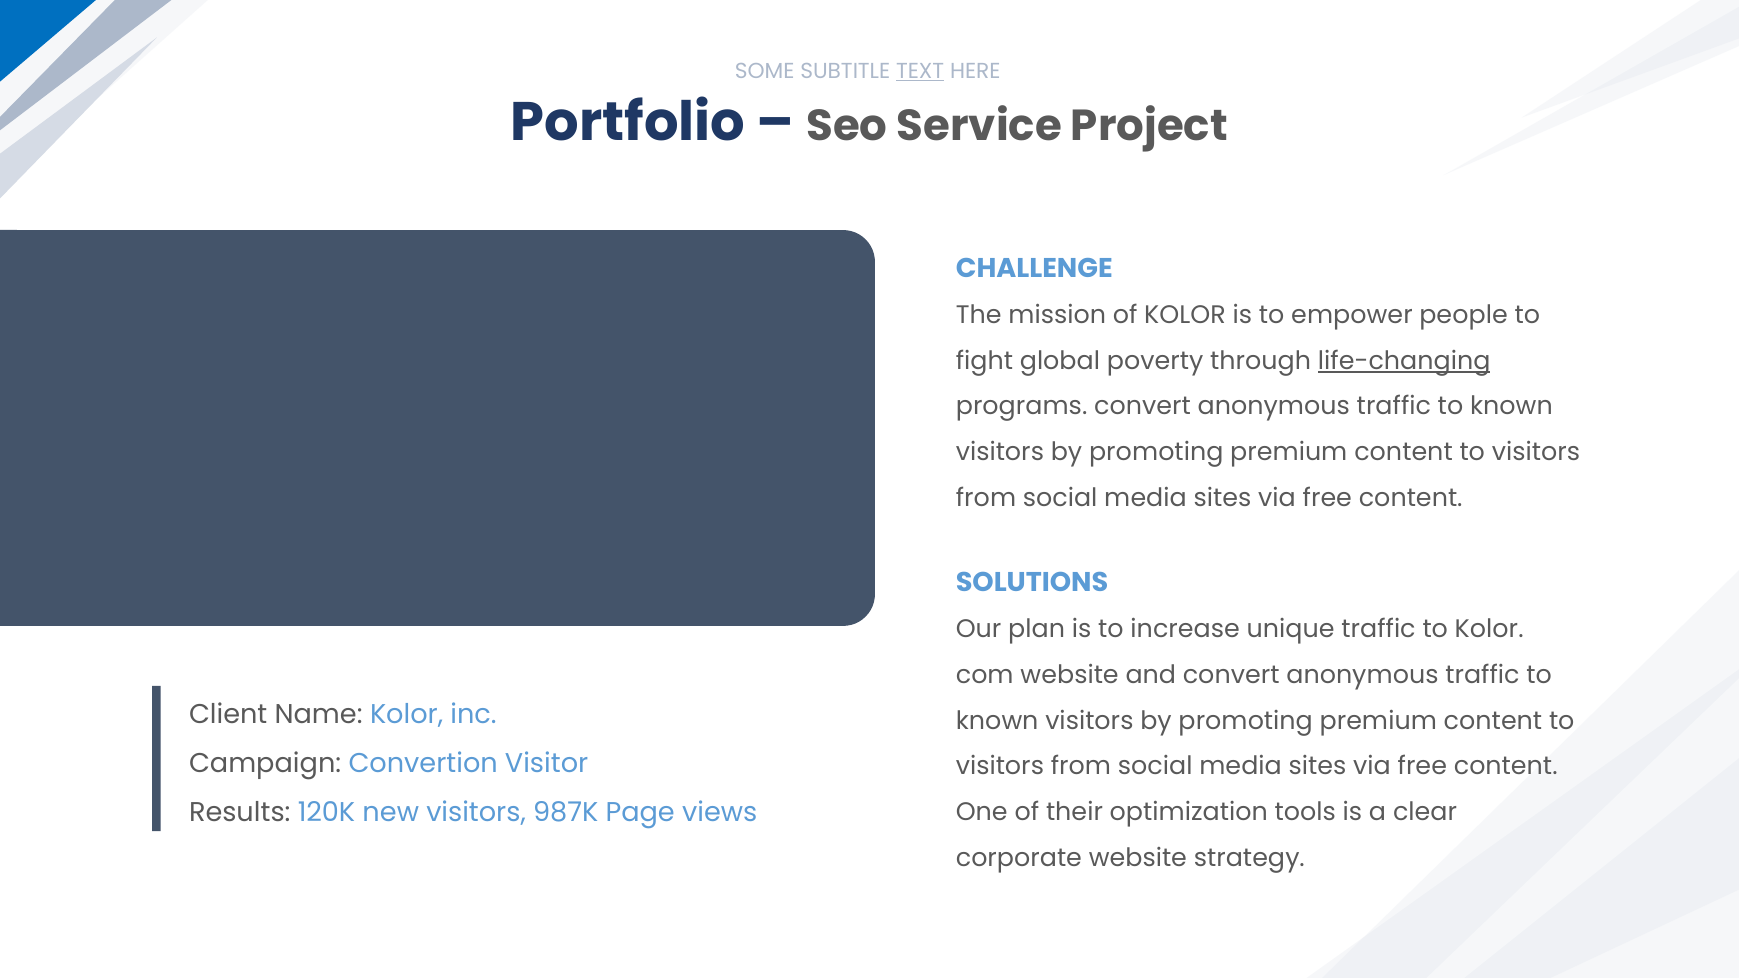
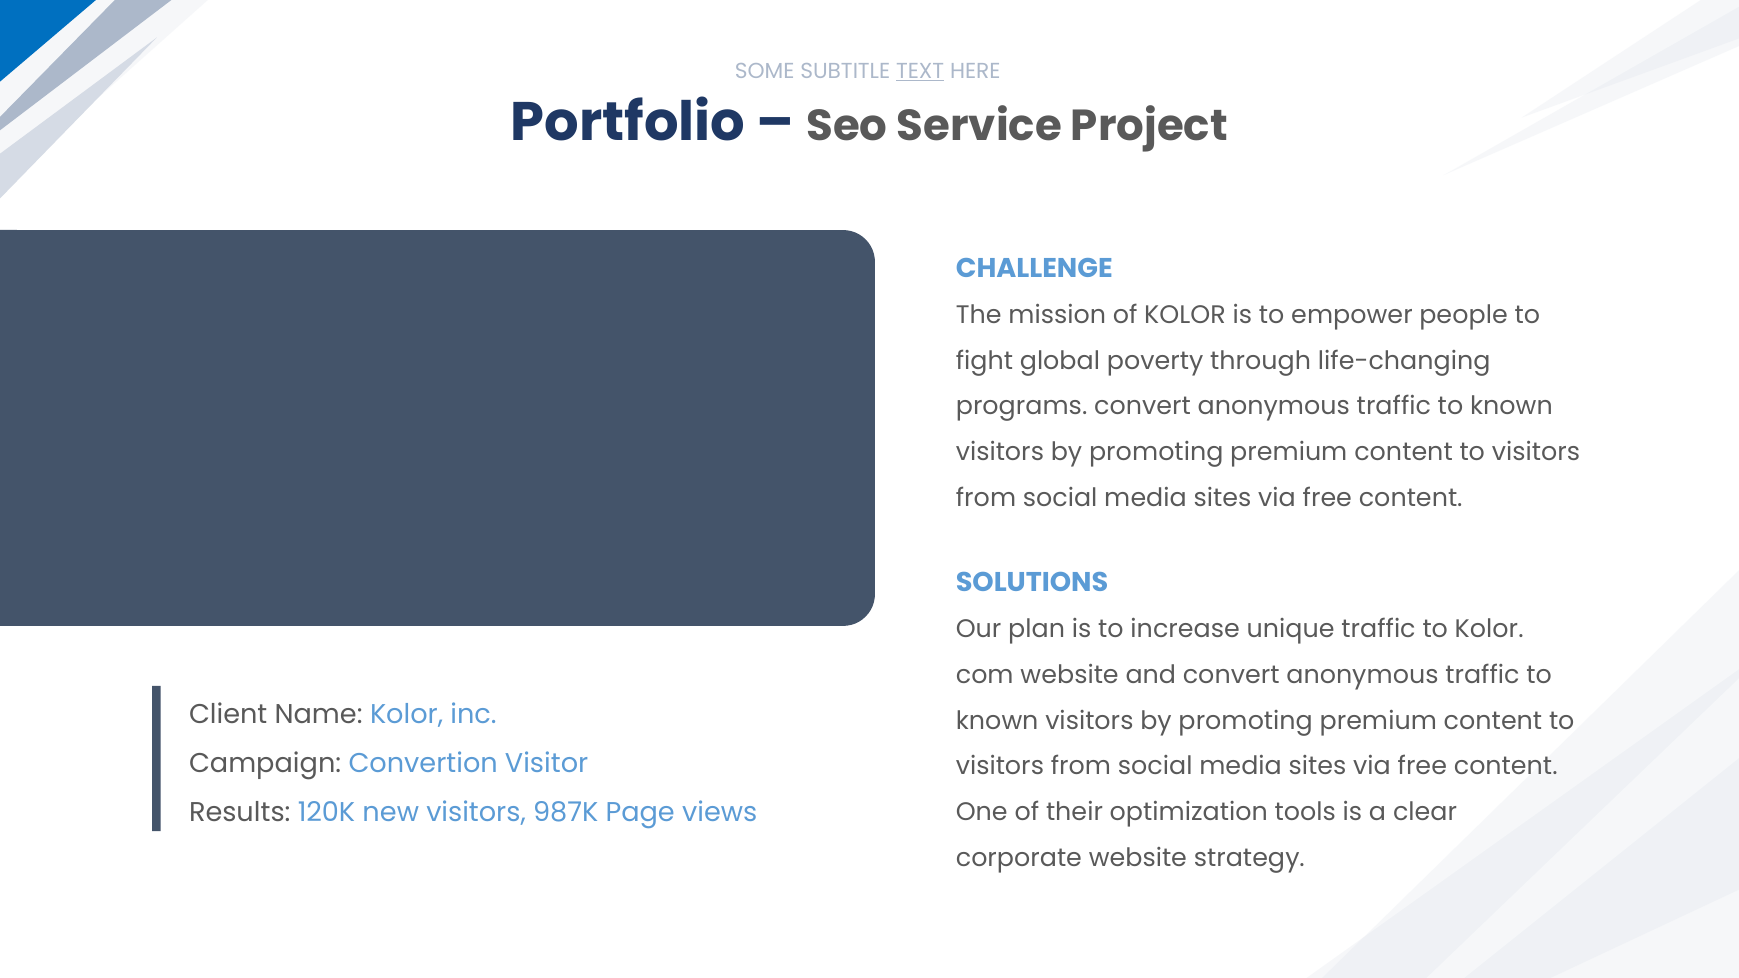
life-changing underline: present -> none
